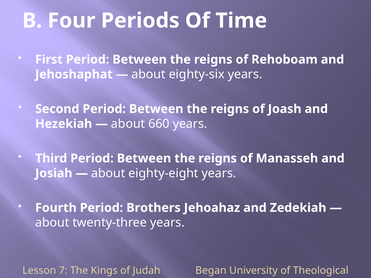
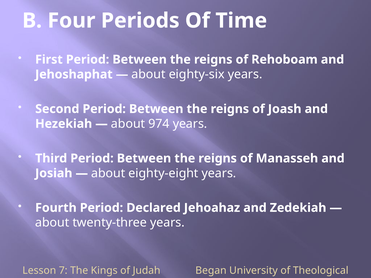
660: 660 -> 974
Brothers: Brothers -> Declared
